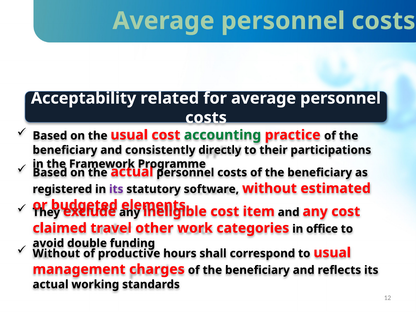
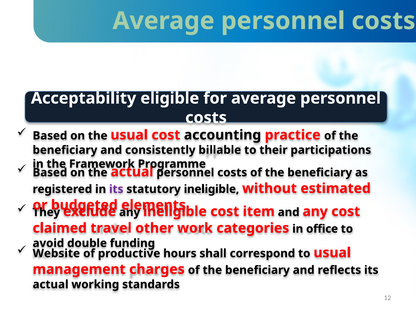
related: related -> eligible
accounting colour: green -> black
directly: directly -> billable
statutory software: software -> ineligible
Without at (56, 253): Without -> Website
